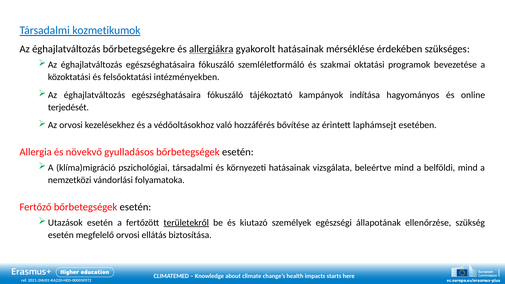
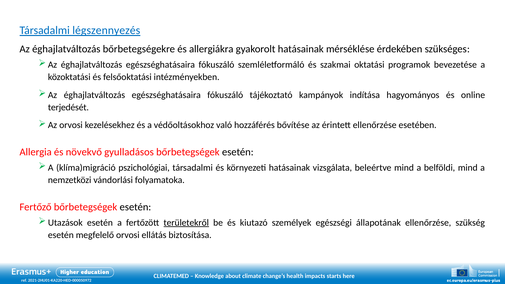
kozmetikumok: kozmetikumok -> légszennyezés
allergiákra underline: present -> none
érintett laphámsejt: laphámsejt -> ellenőrzése
